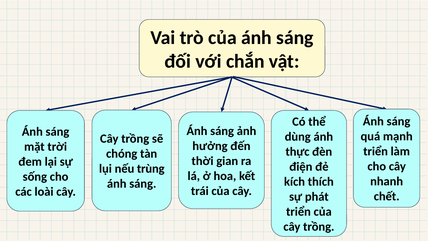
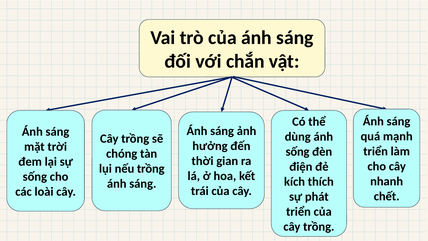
thực at (298, 152): thực -> sống
nếu trùng: trùng -> trồng
